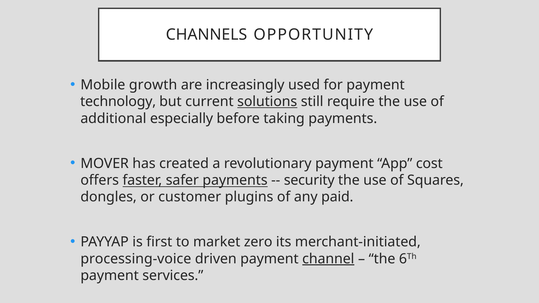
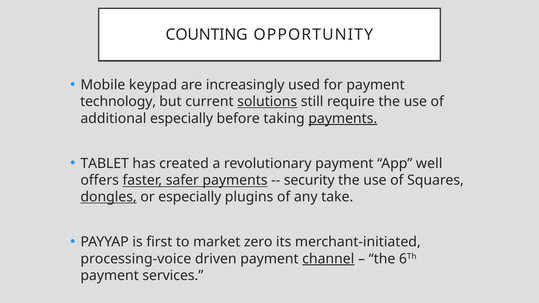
CHANNELS: CHANNELS -> COUNTING
growth: growth -> keypad
payments at (343, 119) underline: none -> present
MOVER: MOVER -> TABLET
cost: cost -> well
dongles underline: none -> present
or customer: customer -> especially
paid: paid -> take
